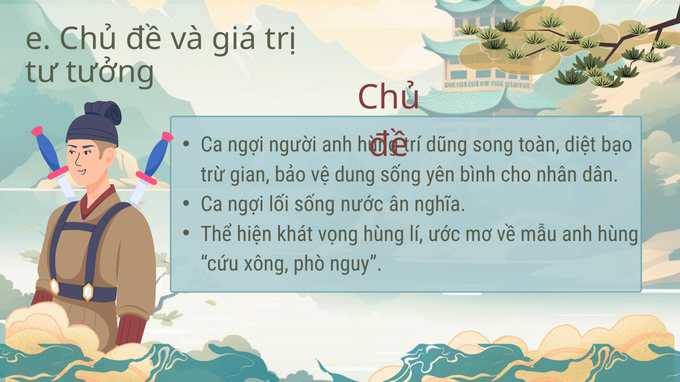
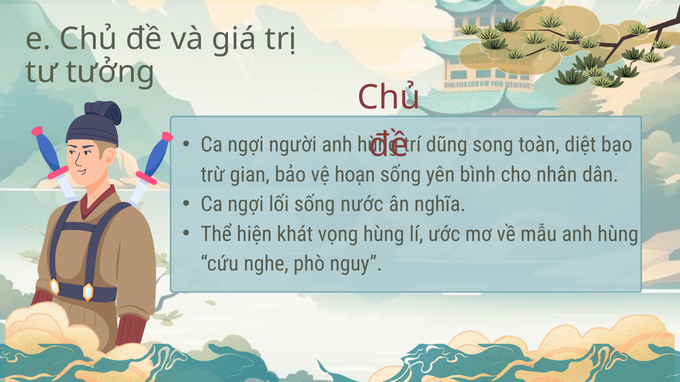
dung: dung -> hoạn
xông: xông -> nghe
